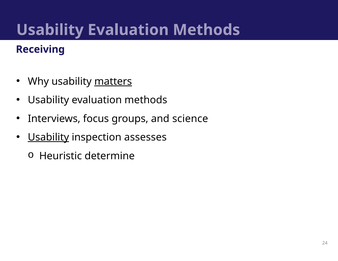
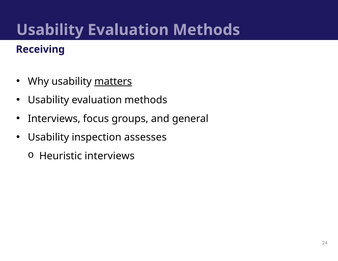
science: science -> general
Usability at (48, 137) underline: present -> none
Heuristic determine: determine -> interviews
